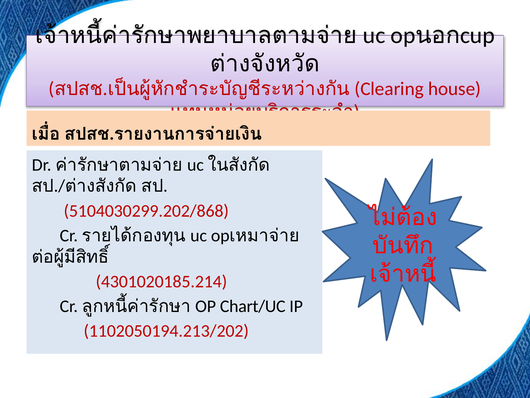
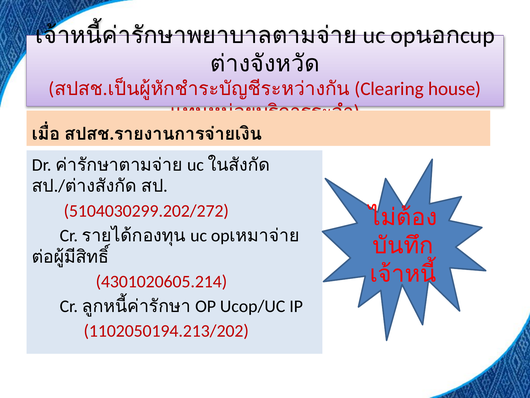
5104030299.202/868: 5104030299.202/868 -> 5104030299.202/272
4301020185.214: 4301020185.214 -> 4301020605.214
Chart/UC: Chart/UC -> Ucop/UC
